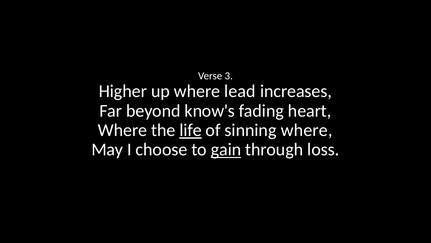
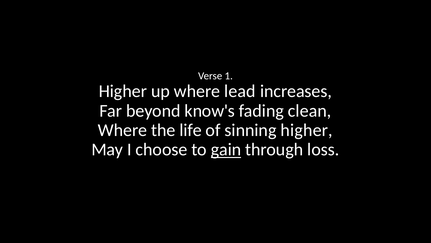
3: 3 -> 1
heart: heart -> clean
life underline: present -> none
sinning where: where -> higher
